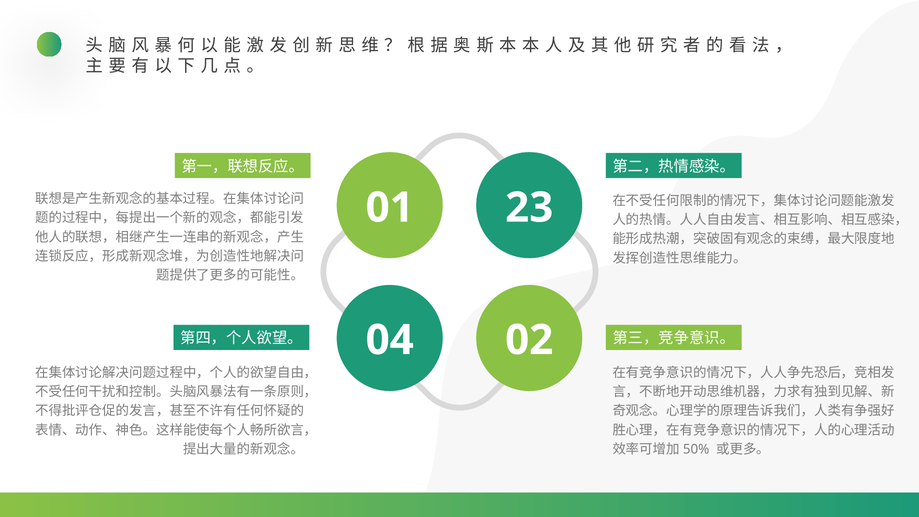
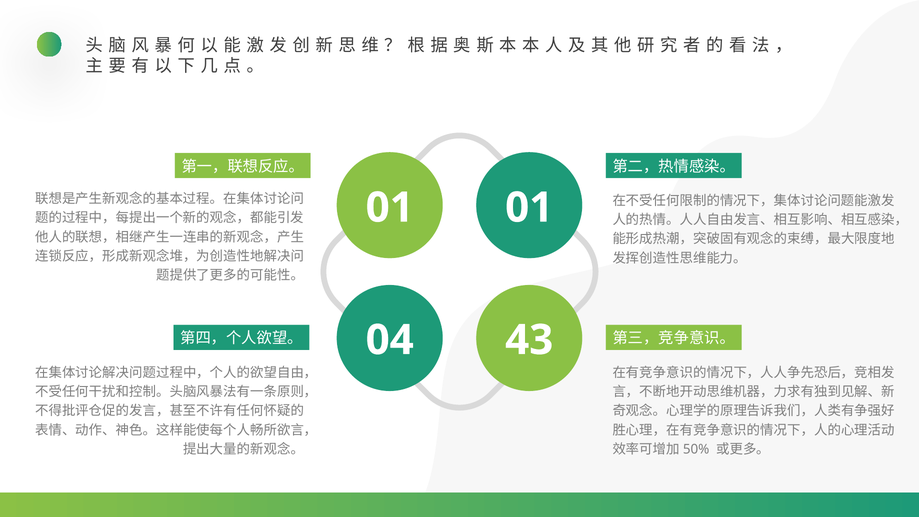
01 23: 23 -> 01
02: 02 -> 43
